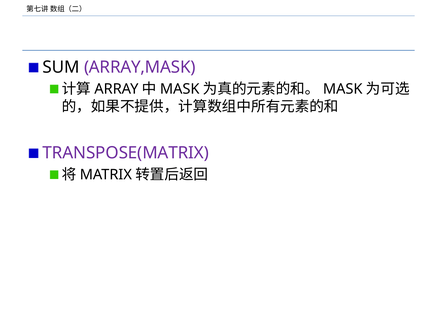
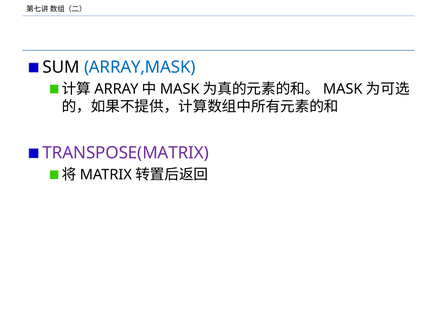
ARRAY,MASK colour: purple -> blue
